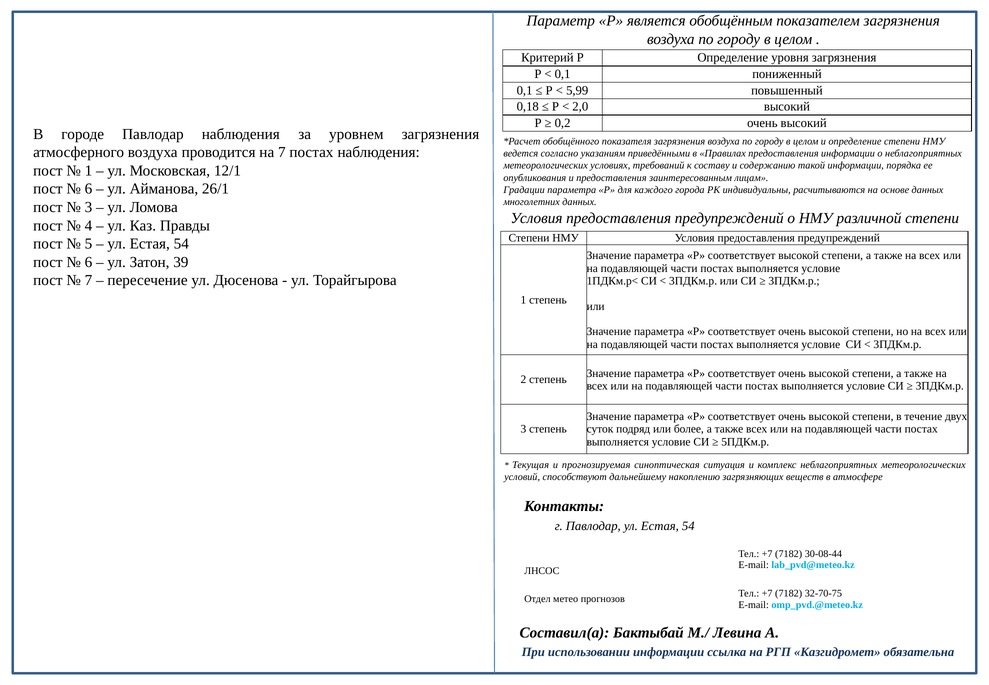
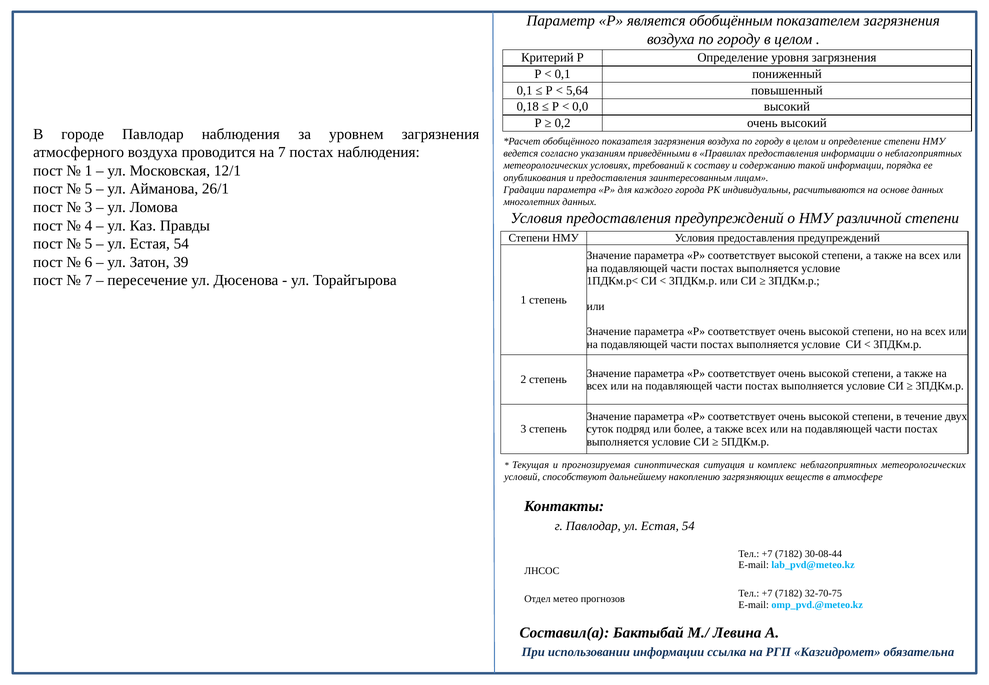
5,99: 5,99 -> 5,64
2,0: 2,0 -> 0,0
6 at (88, 189): 6 -> 5
